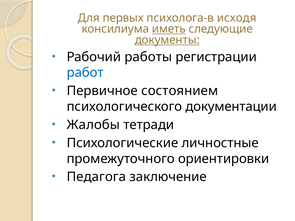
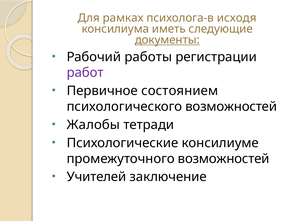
первых: первых -> рамках
иметь underline: present -> none
работ colour: blue -> purple
психологического документации: документации -> возможностей
личностные: личностные -> консилиуме
промежуточного ориентировки: ориентировки -> возможностей
Педагога: Педагога -> Учителей
